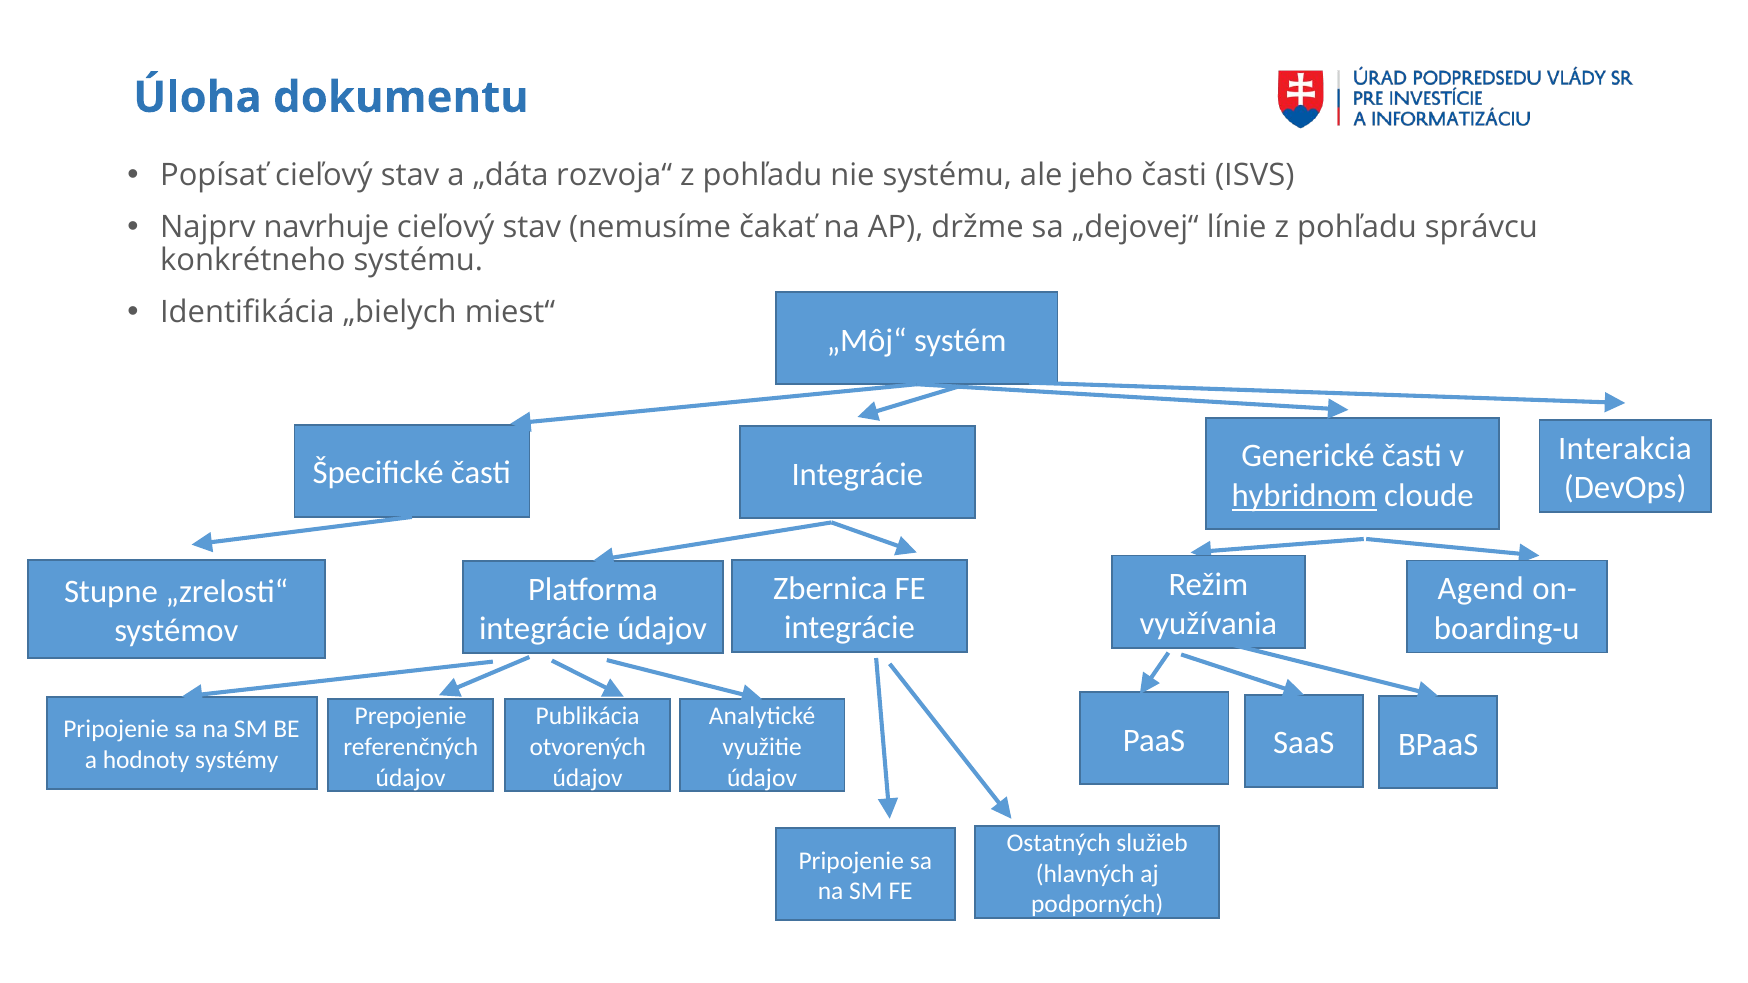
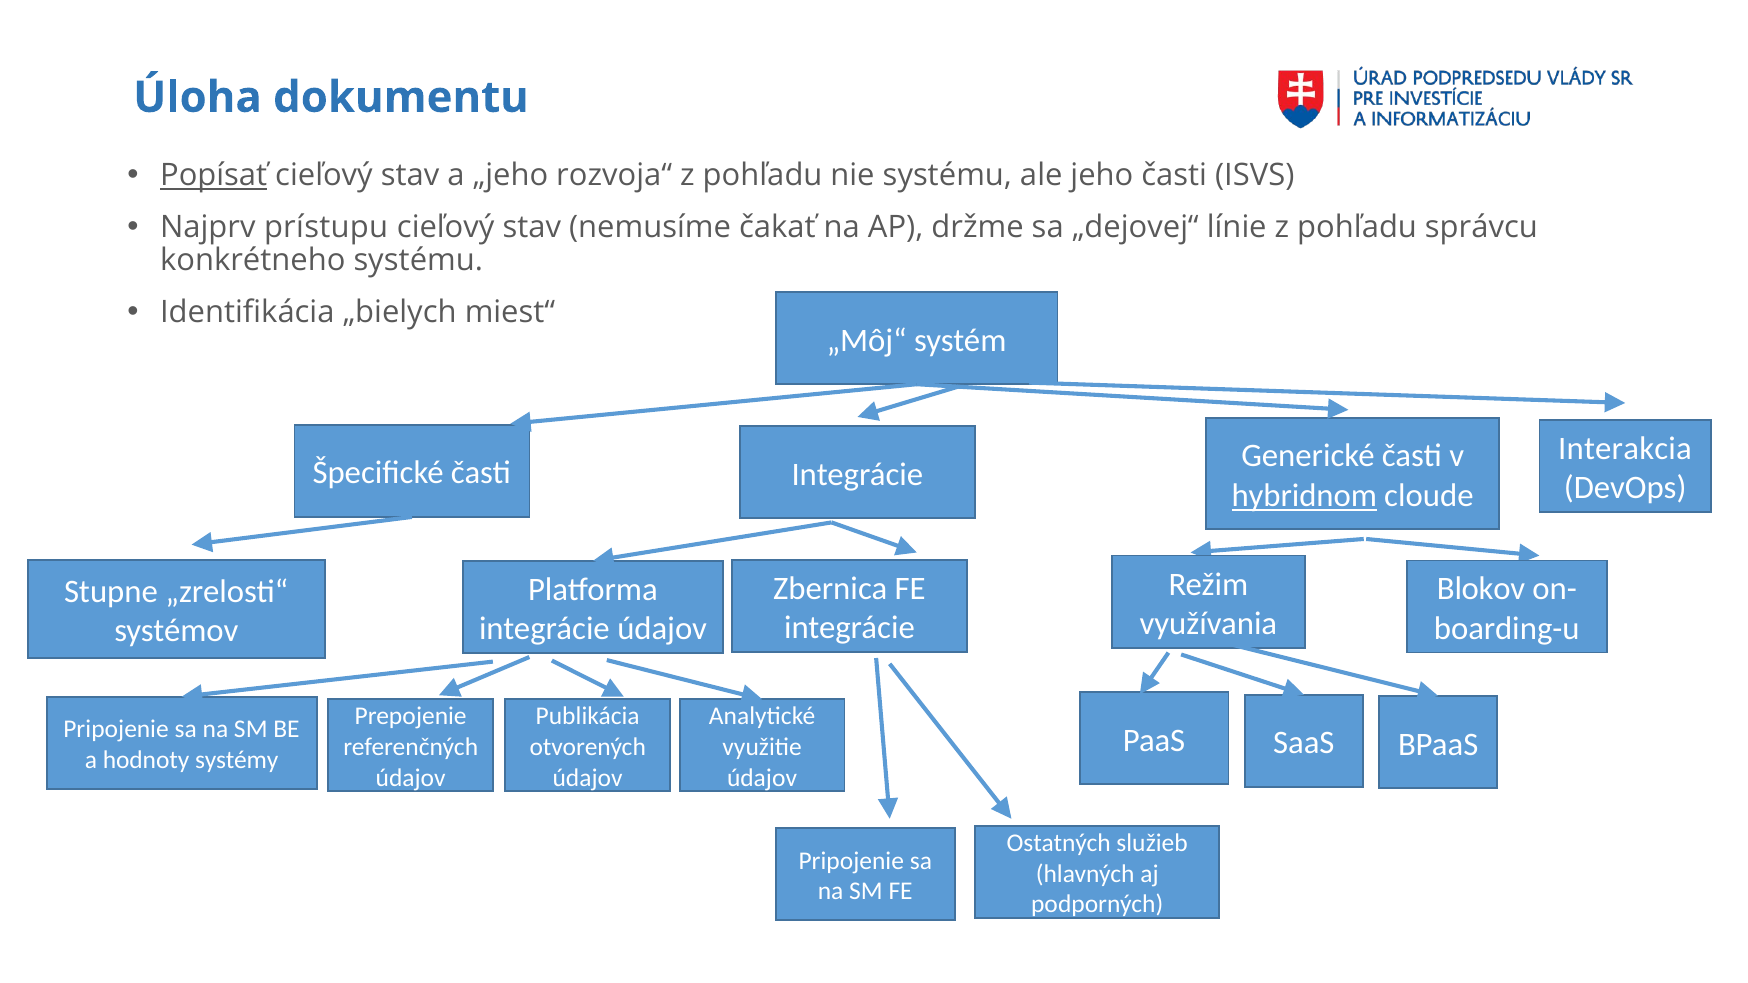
Popísať underline: none -> present
„dáta: „dáta -> „jeho
navrhuje: navrhuje -> prístupu
Agend: Agend -> Blokov
